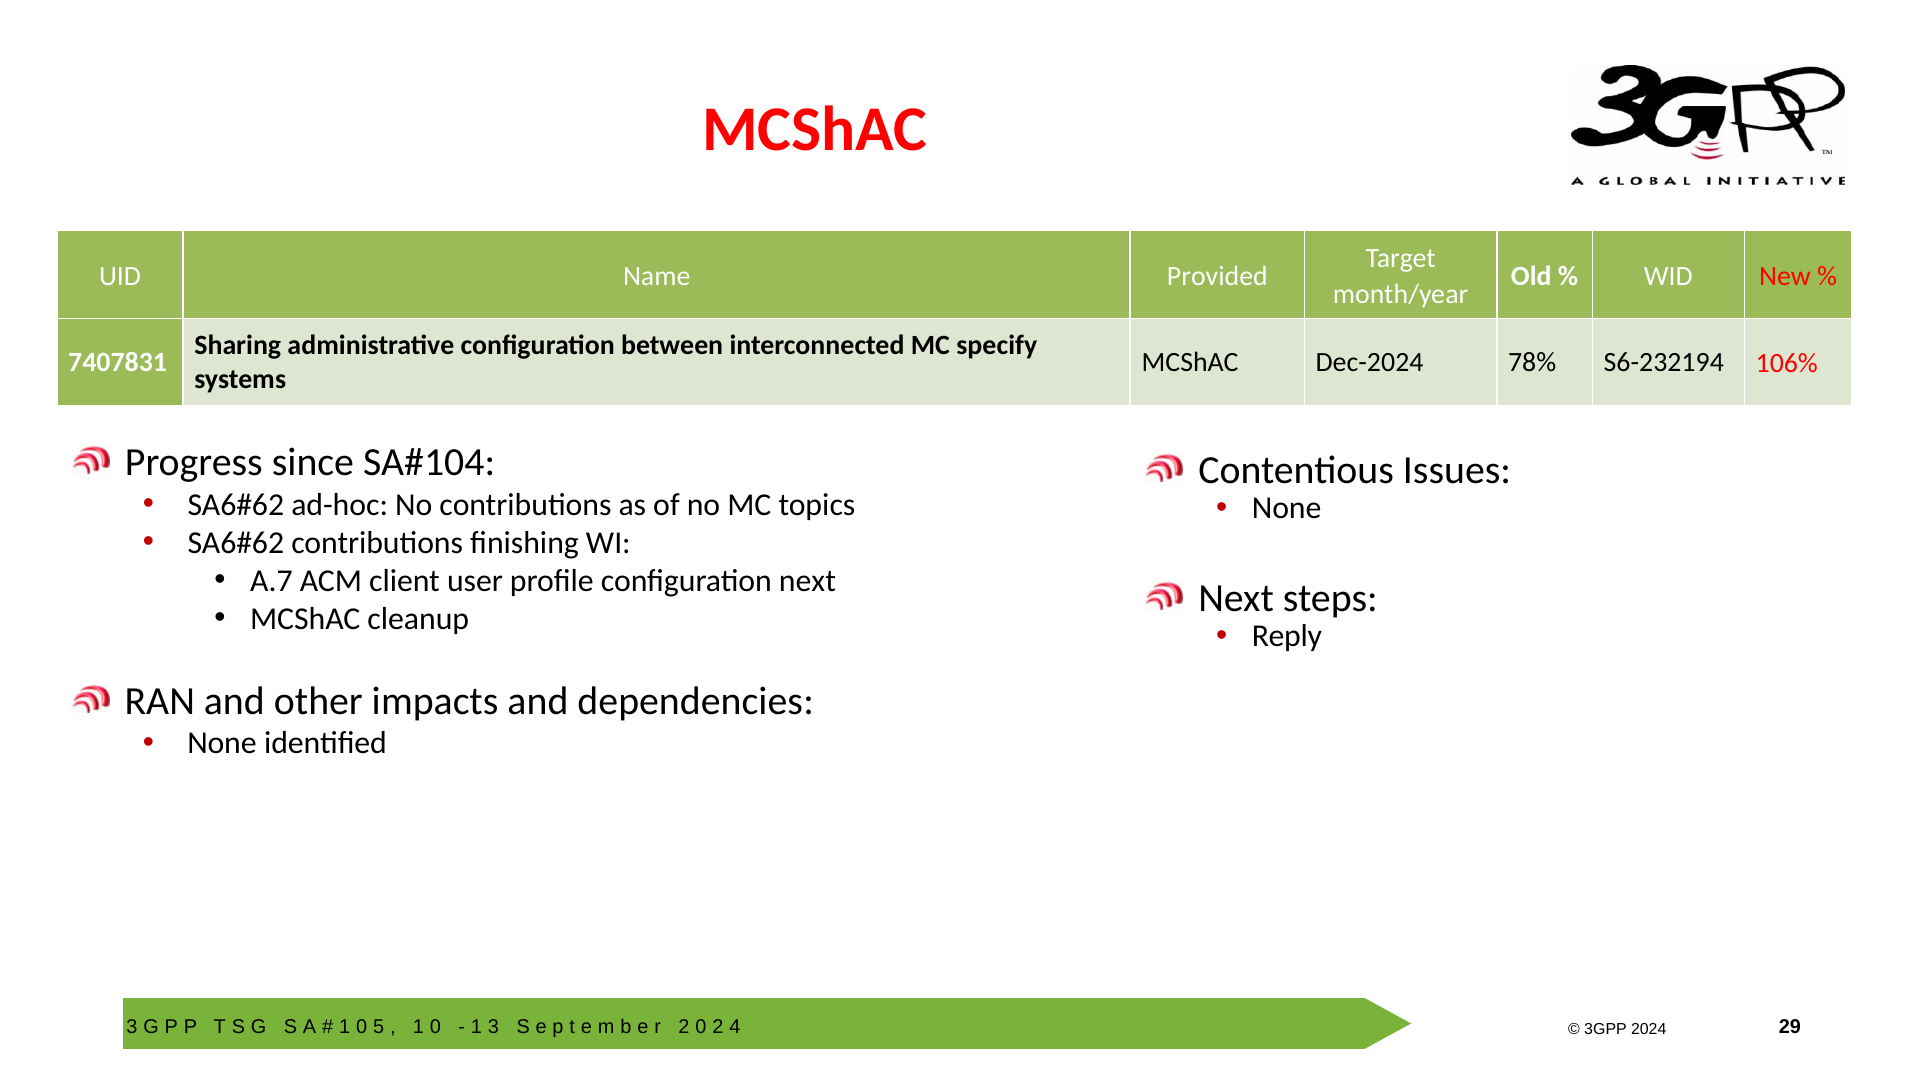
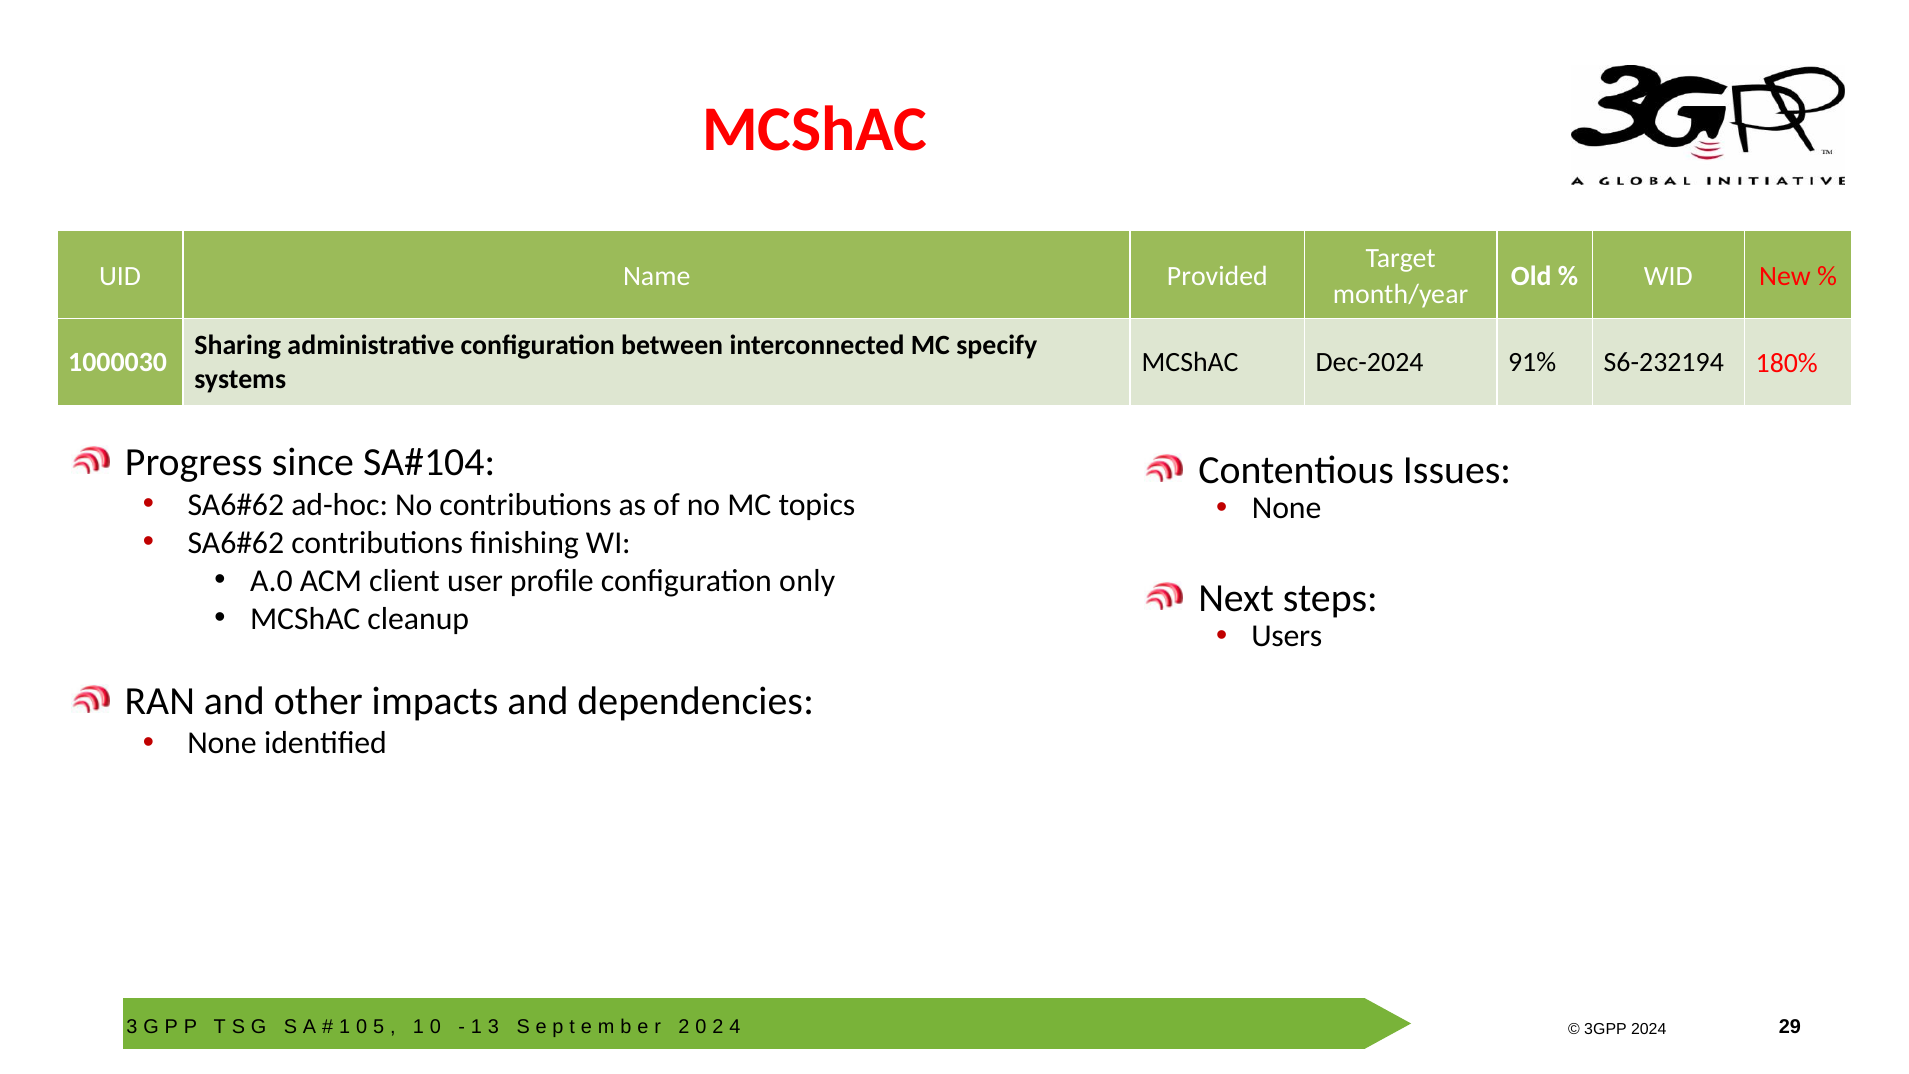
7407831: 7407831 -> 1000030
78%: 78% -> 91%
106%: 106% -> 180%
A.7: A.7 -> A.0
configuration next: next -> only
Reply: Reply -> Users
